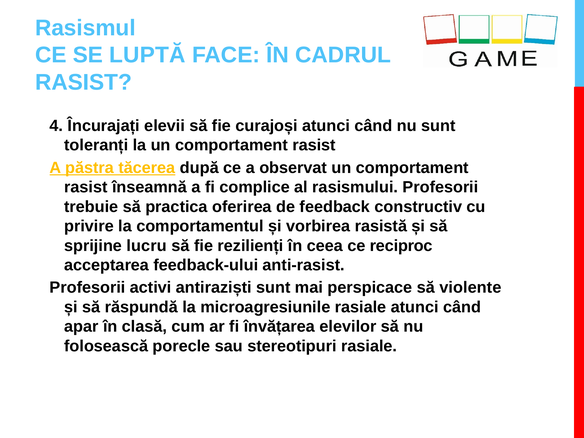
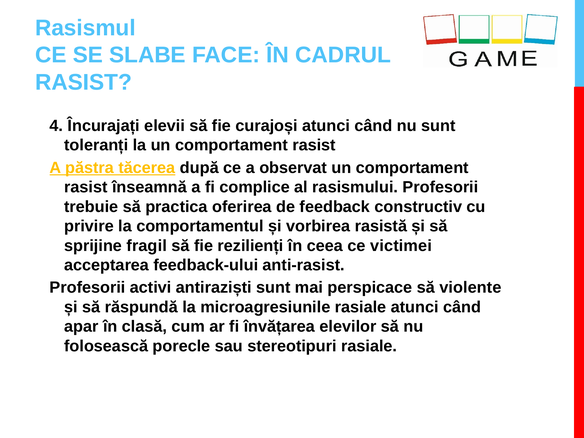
LUPTĂ: LUPTĂ -> SLABE
lucru: lucru -> fragil
reciproc: reciproc -> victimei
